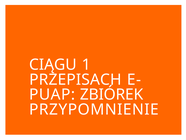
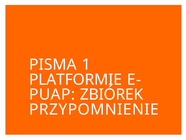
CIĄGU: CIĄGU -> PISMA
PRZEPISACH: PRZEPISACH -> PLATFORMIE
